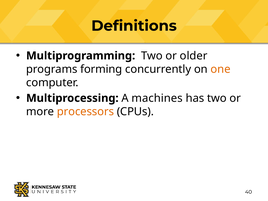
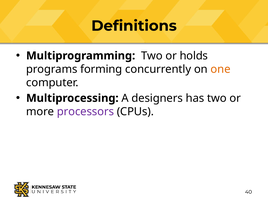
older: older -> holds
machines: machines -> designers
processors colour: orange -> purple
